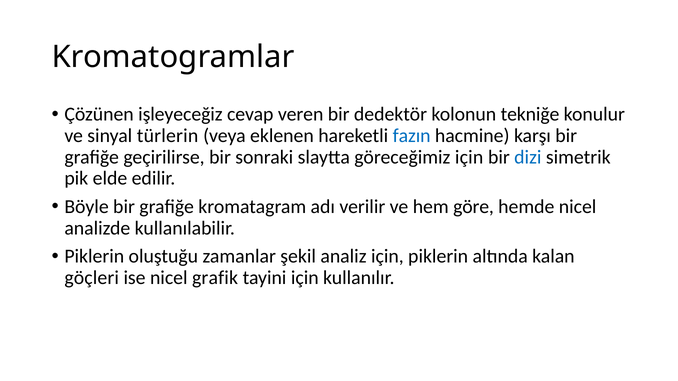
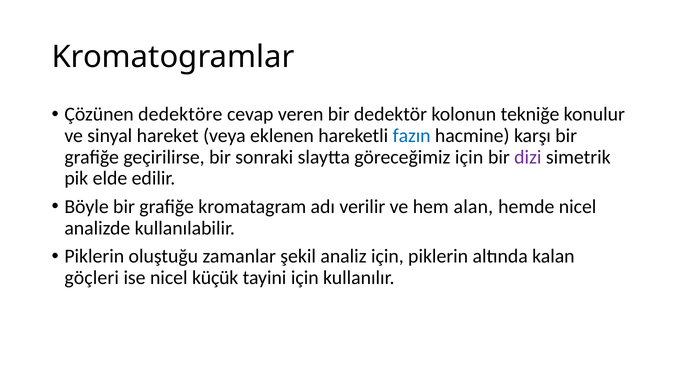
işleyeceğiz: işleyeceğiz -> dedektöre
türlerin: türlerin -> hareket
dizi colour: blue -> purple
göre: göre -> alan
grafik: grafik -> küçük
